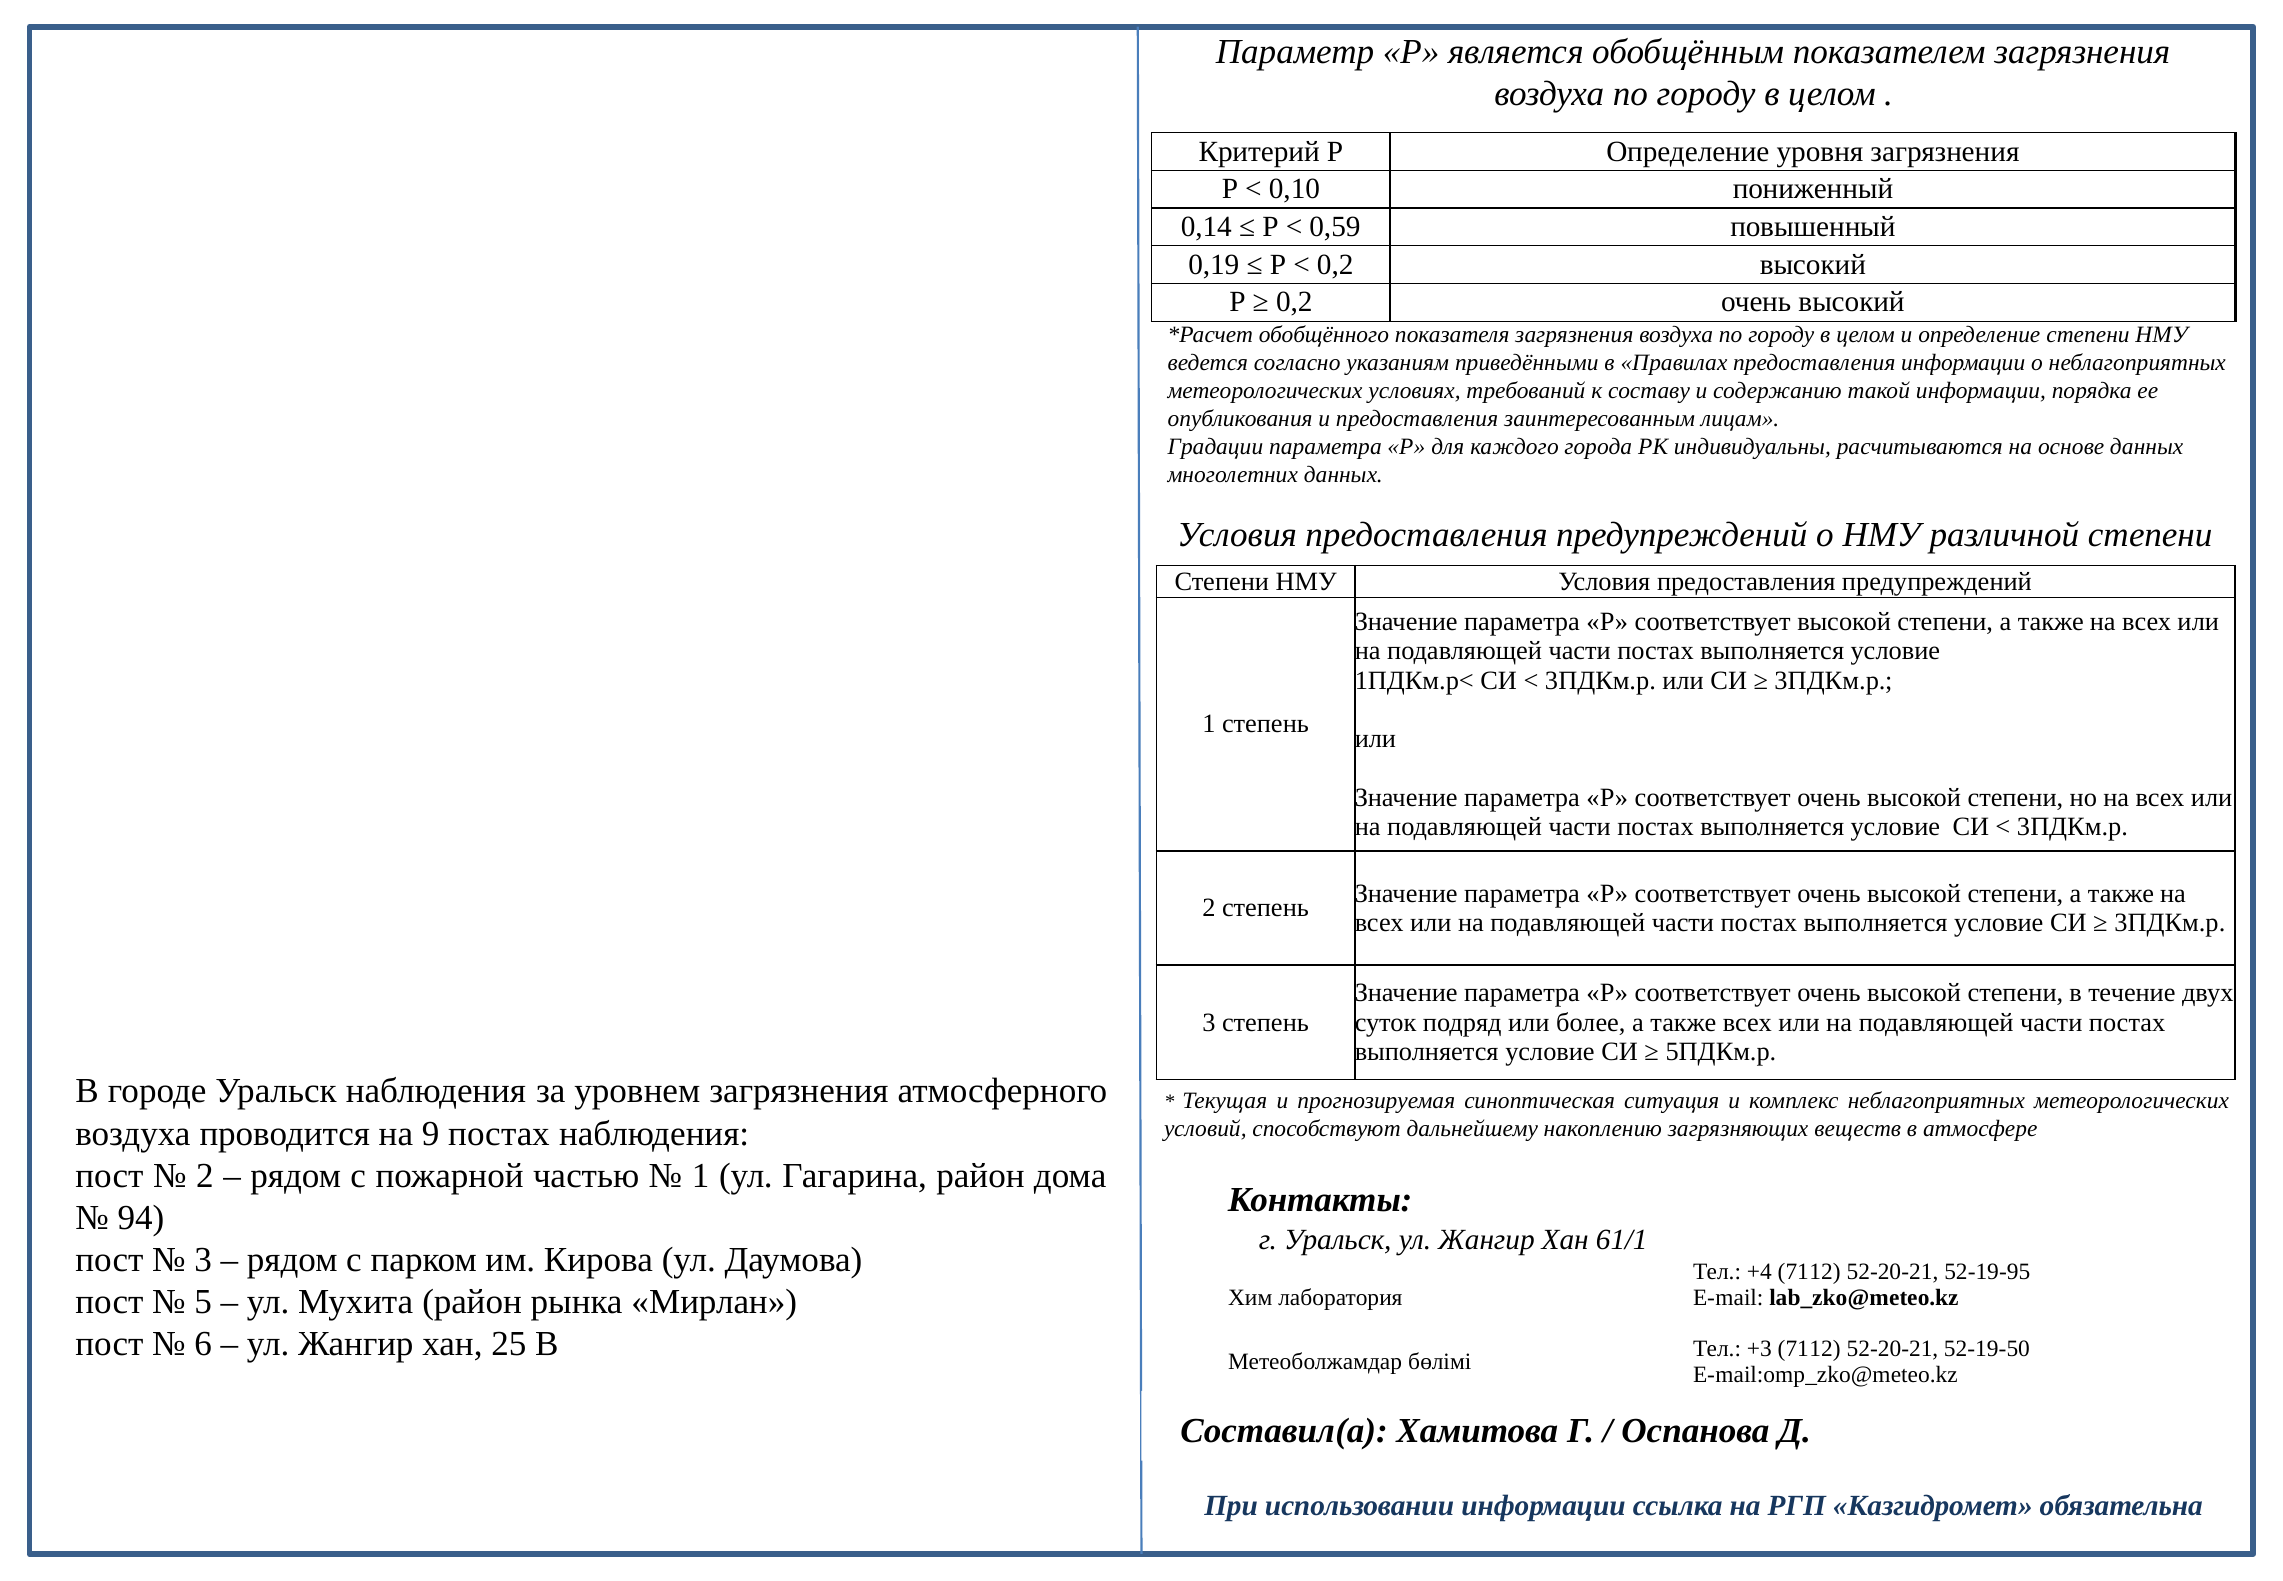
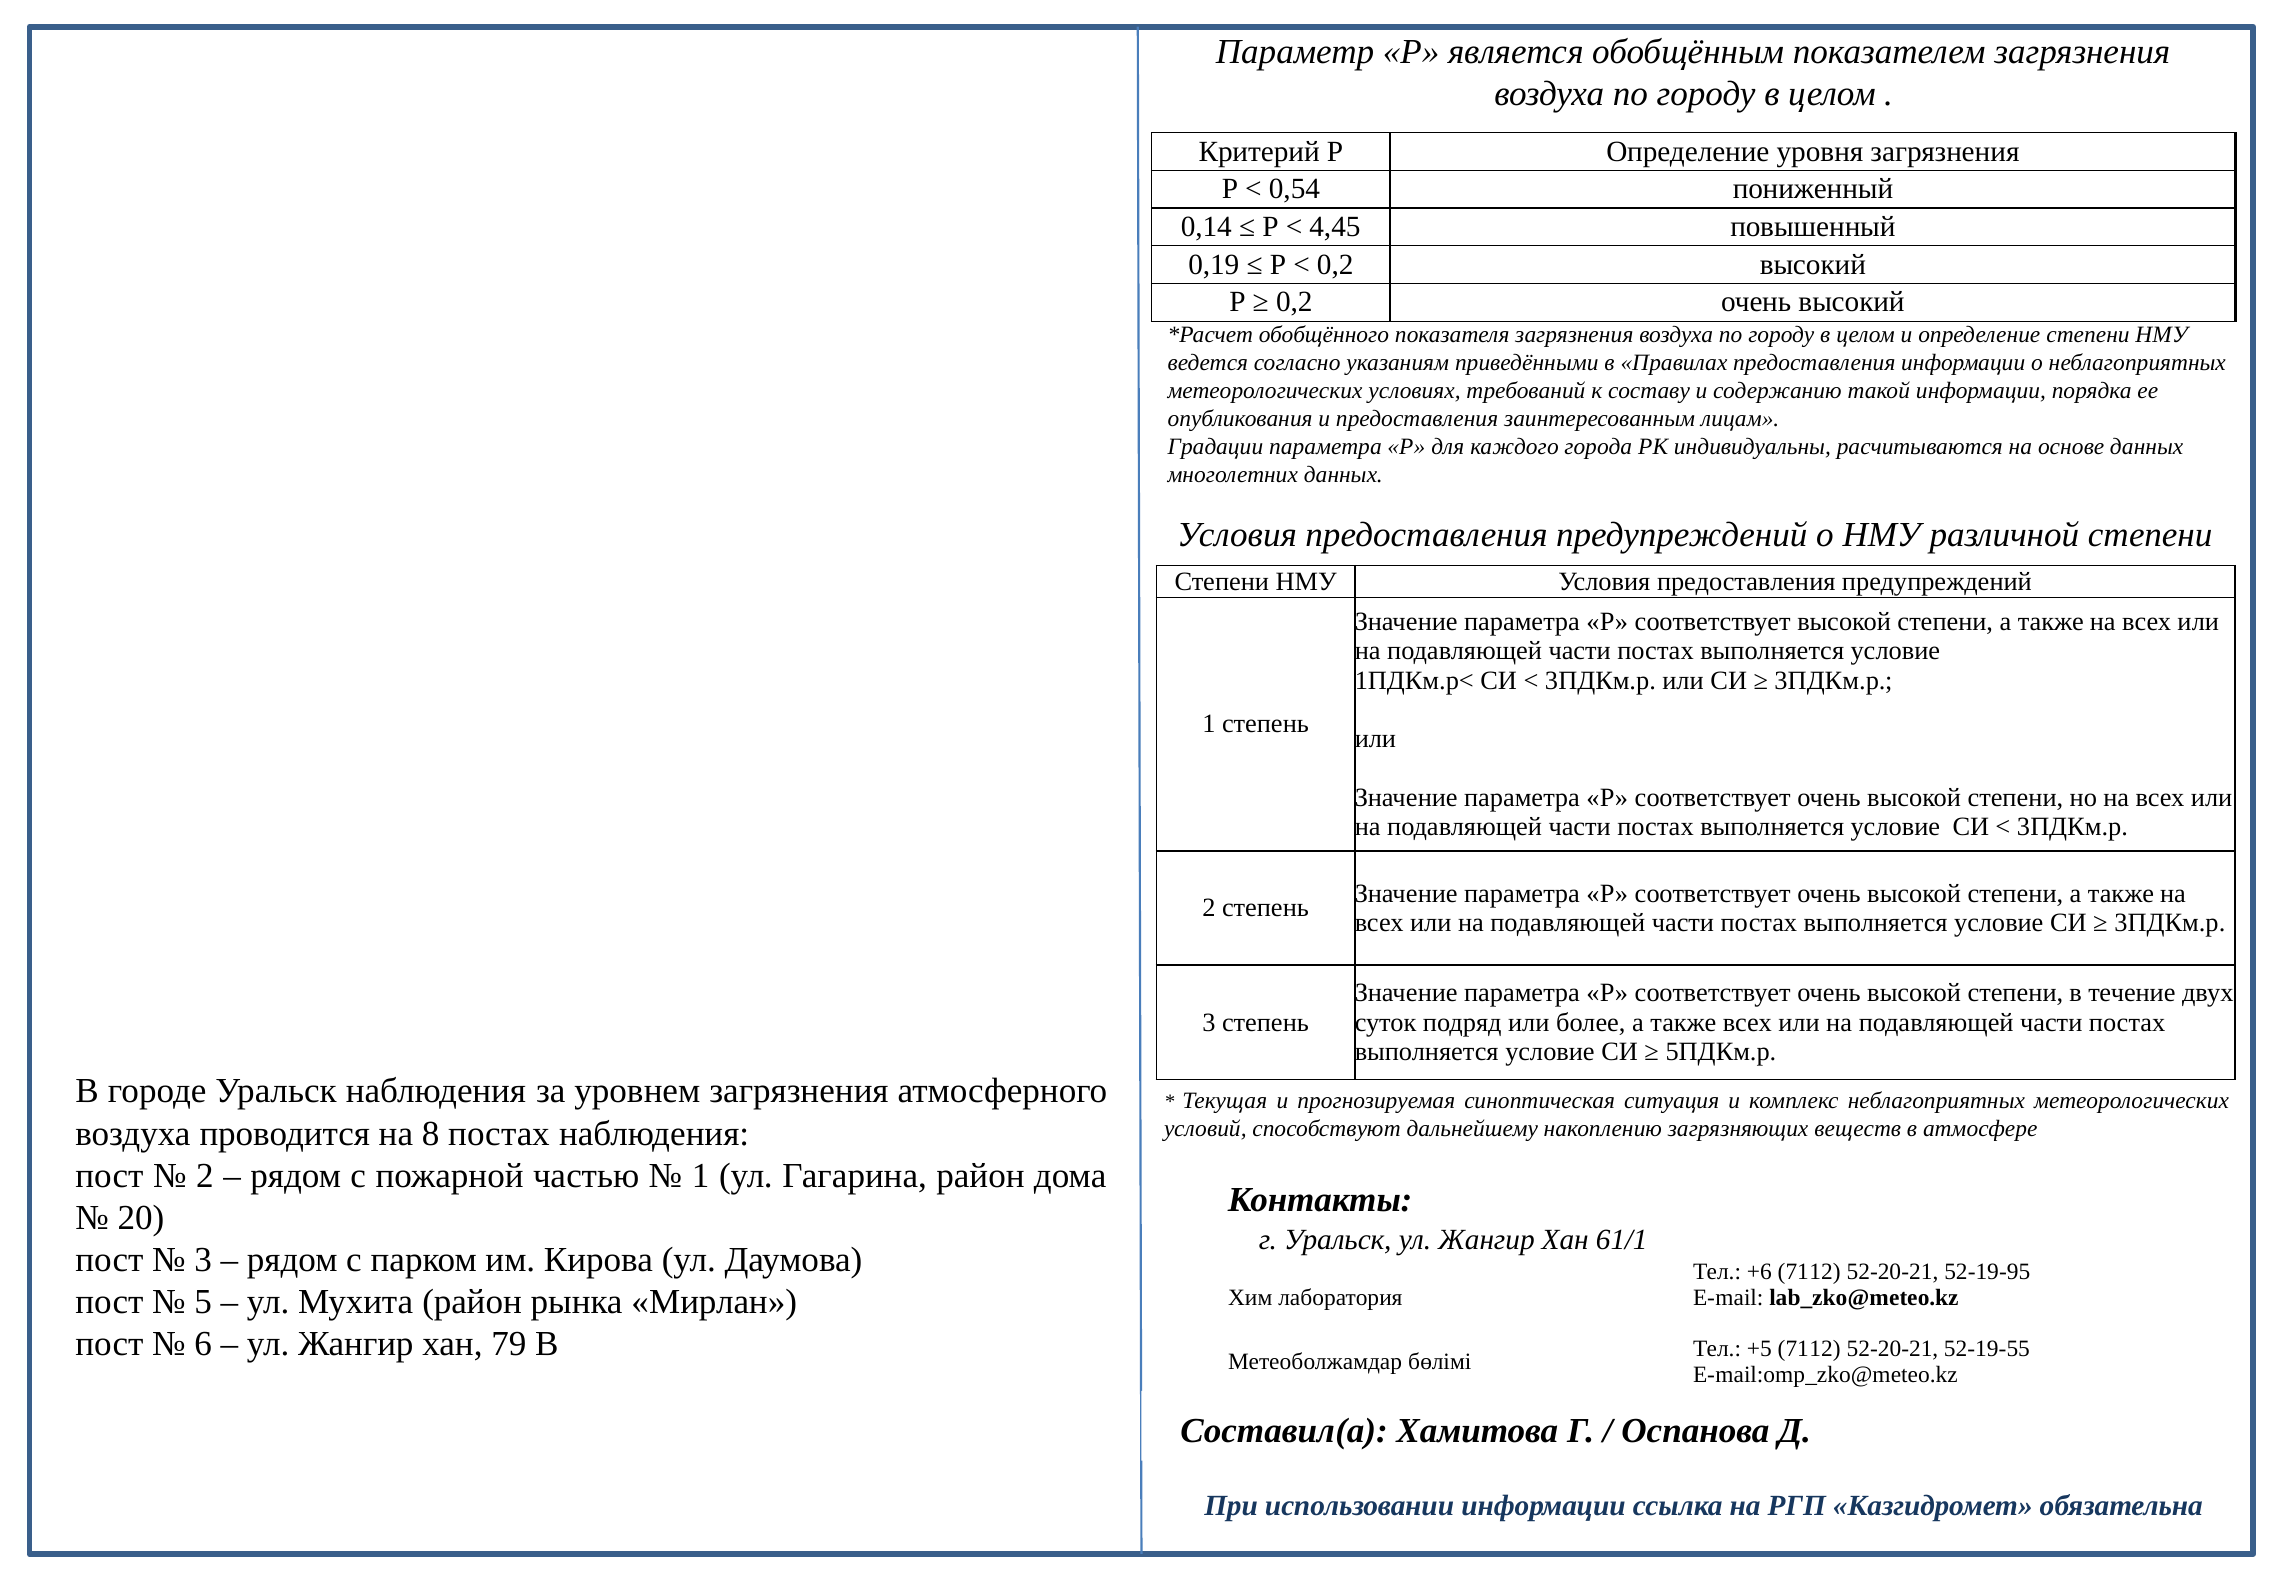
0,10: 0,10 -> 0,54
0,59: 0,59 -> 4,45
9: 9 -> 8
94: 94 -> 20
+4: +4 -> +6
25: 25 -> 79
+3: +3 -> +5
52-19-50: 52-19-50 -> 52-19-55
